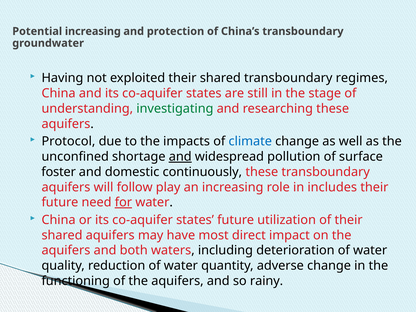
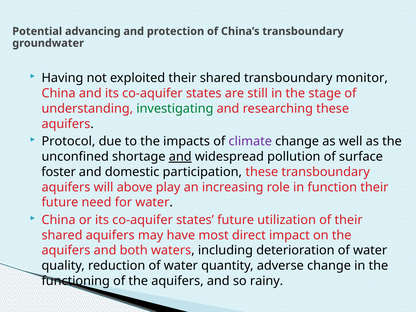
Potential increasing: increasing -> advancing
regimes: regimes -> monitor
climate colour: blue -> purple
continuously: continuously -> participation
follow: follow -> above
includes: includes -> function
for underline: present -> none
